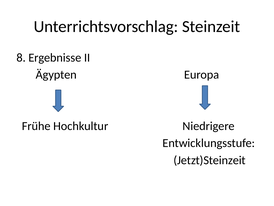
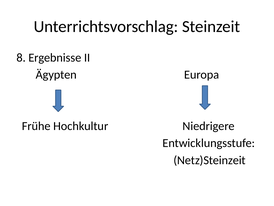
Jetzt)Steinzeit: Jetzt)Steinzeit -> Netz)Steinzeit
